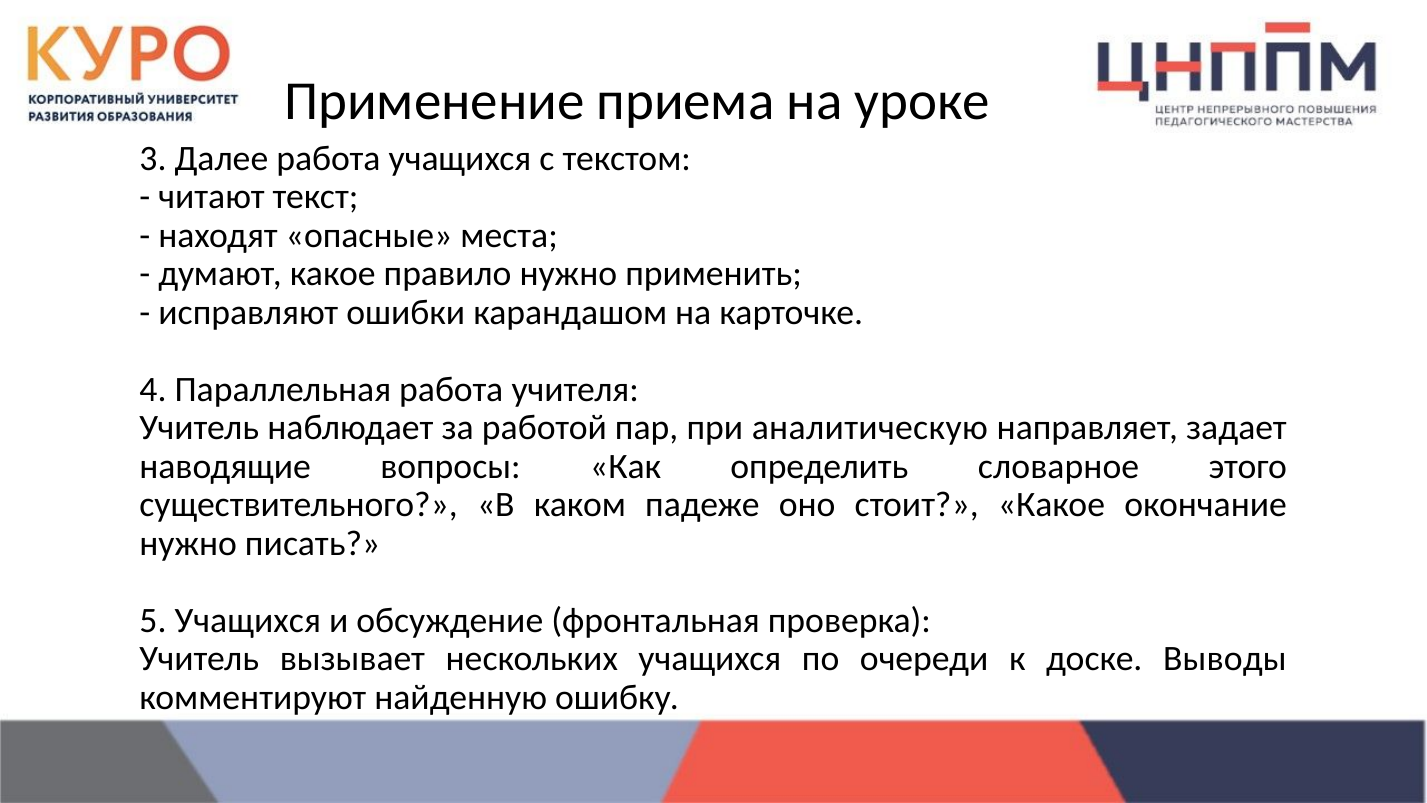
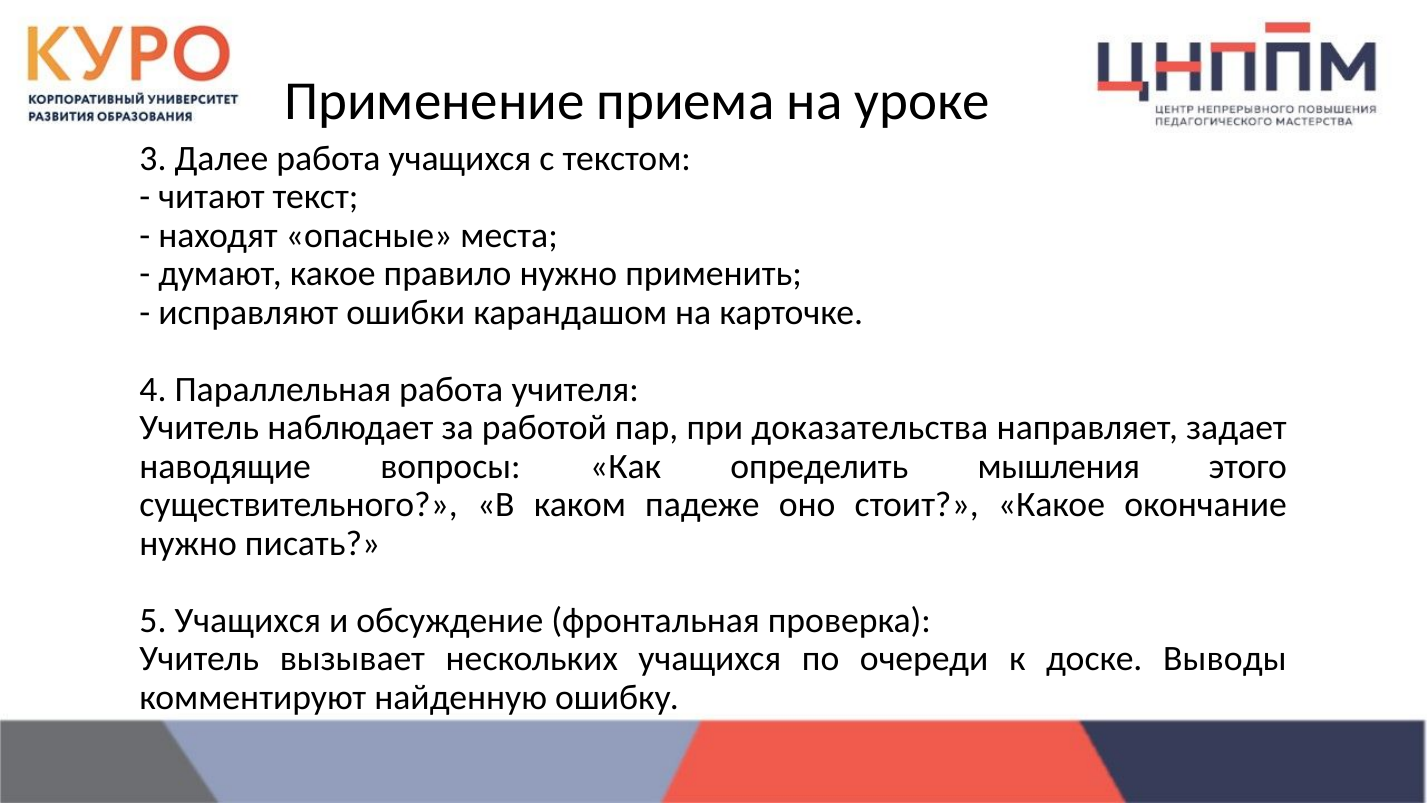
аналитическую: аналитическую -> доказательства
словарное: словарное -> мышления
